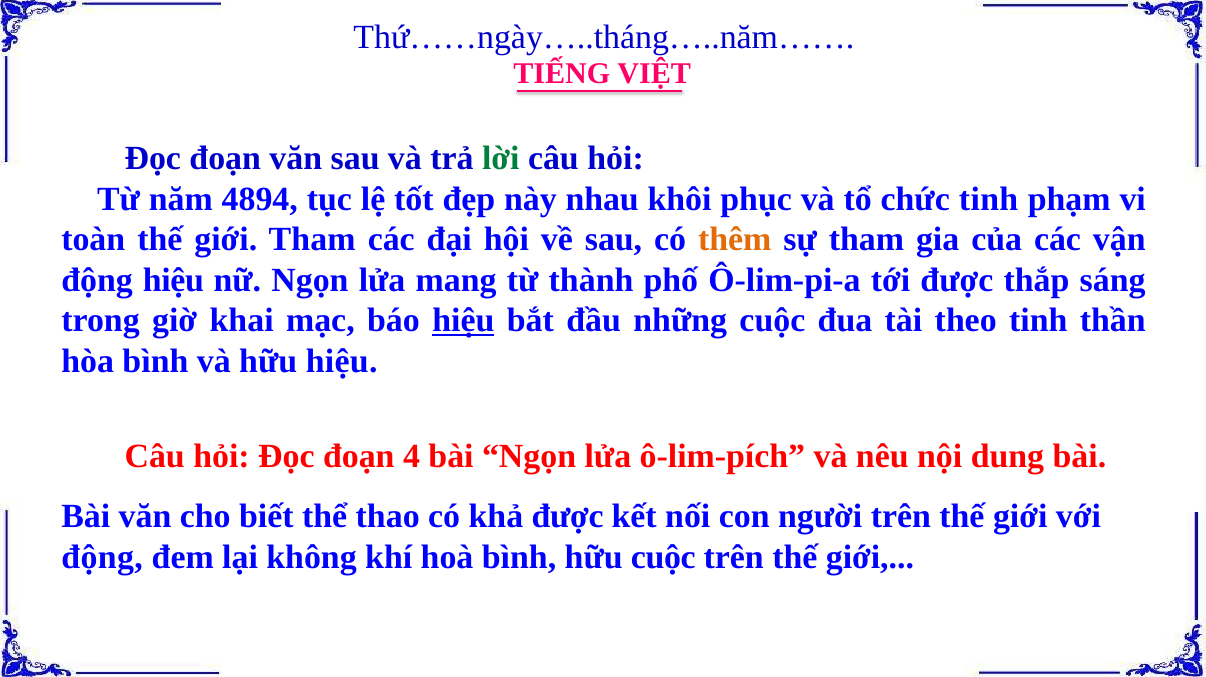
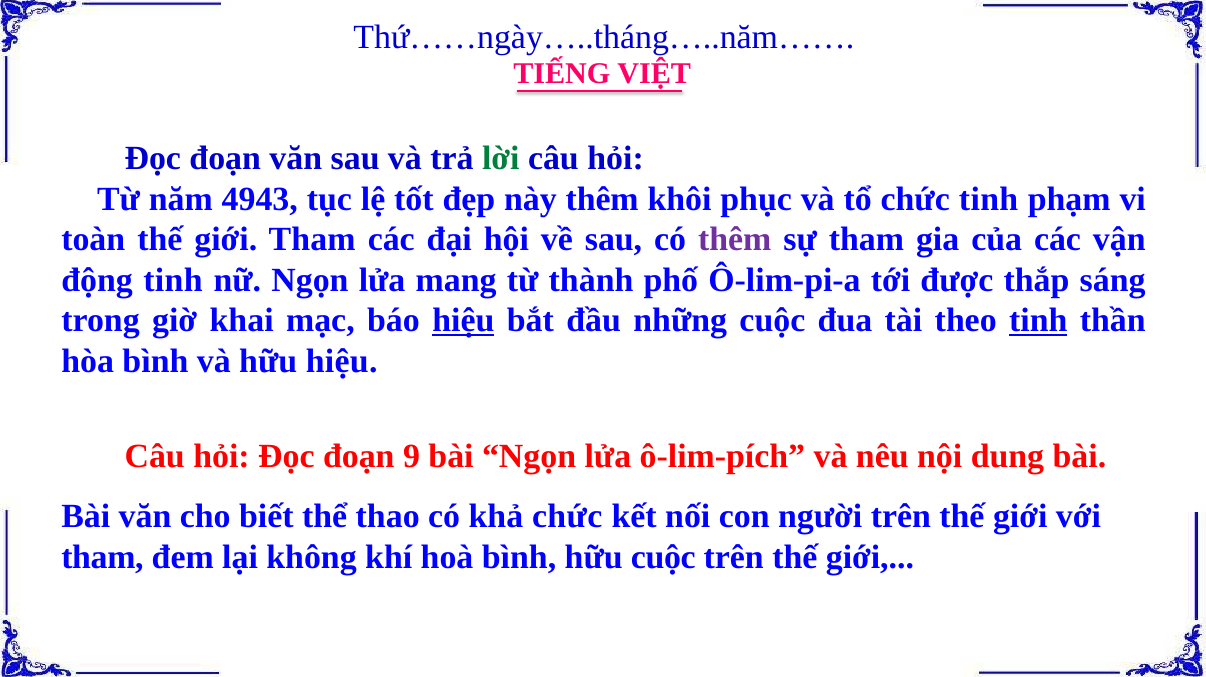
4894: 4894 -> 4943
này nhau: nhau -> thêm
thêm at (735, 240) colour: orange -> purple
động hiệu: hiệu -> tinh
tinh at (1038, 321) underline: none -> present
4: 4 -> 9
khả được: được -> chức
động at (102, 558): động -> tham
